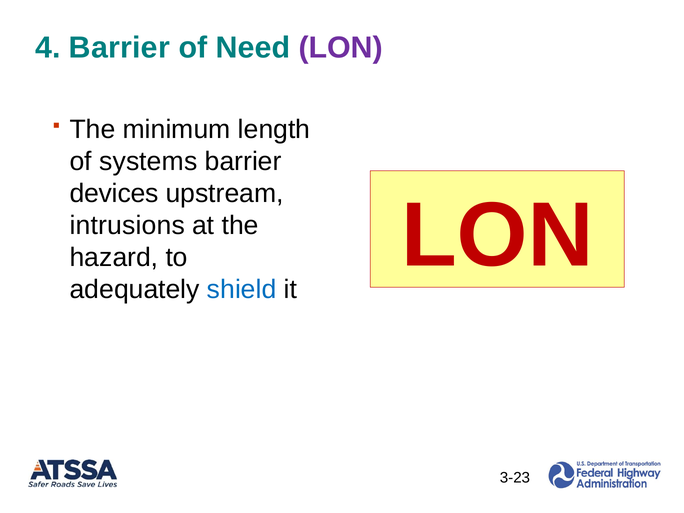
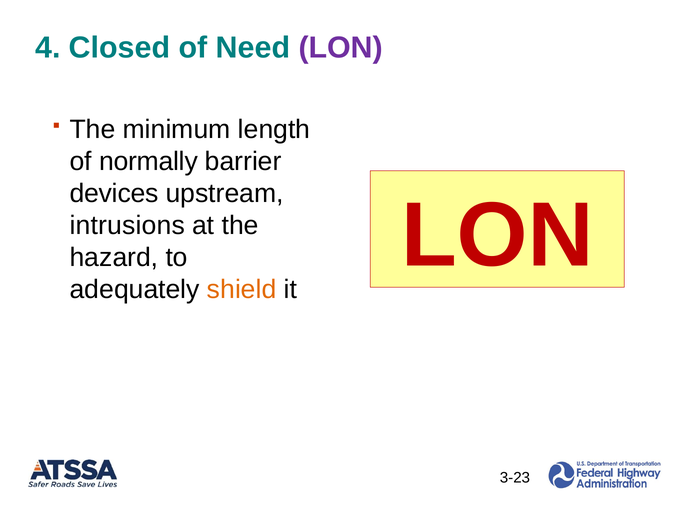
4 Barrier: Barrier -> Closed
systems: systems -> normally
shield colour: blue -> orange
